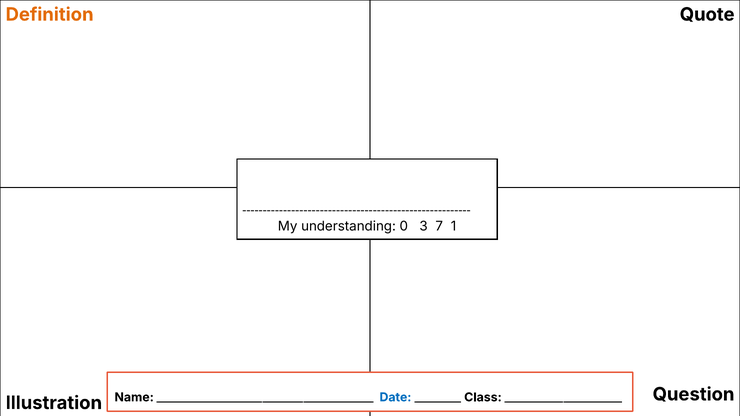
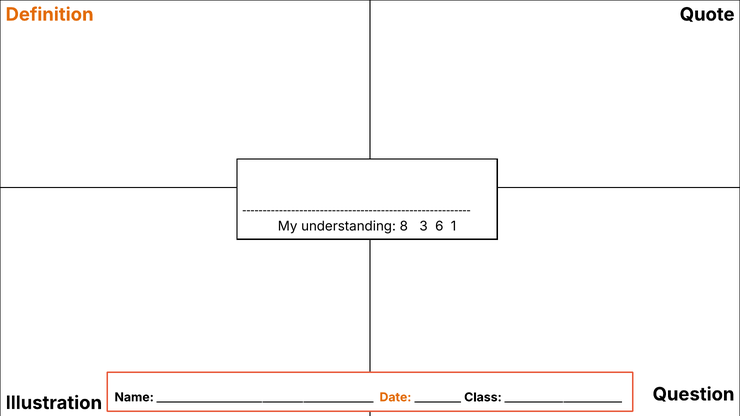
0: 0 -> 8
7: 7 -> 6
Date colour: blue -> orange
